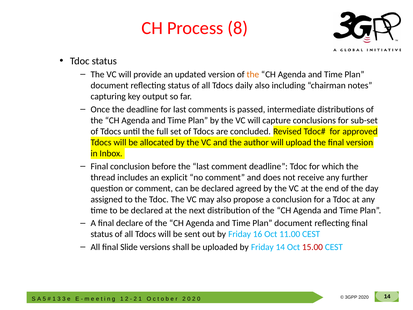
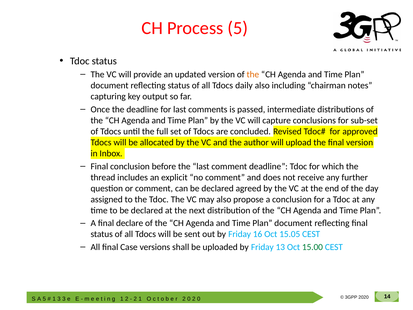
Process 8: 8 -> 5
11.00: 11.00 -> 15.05
Slide: Slide -> Case
Friday 14: 14 -> 13
15.00 colour: red -> green
